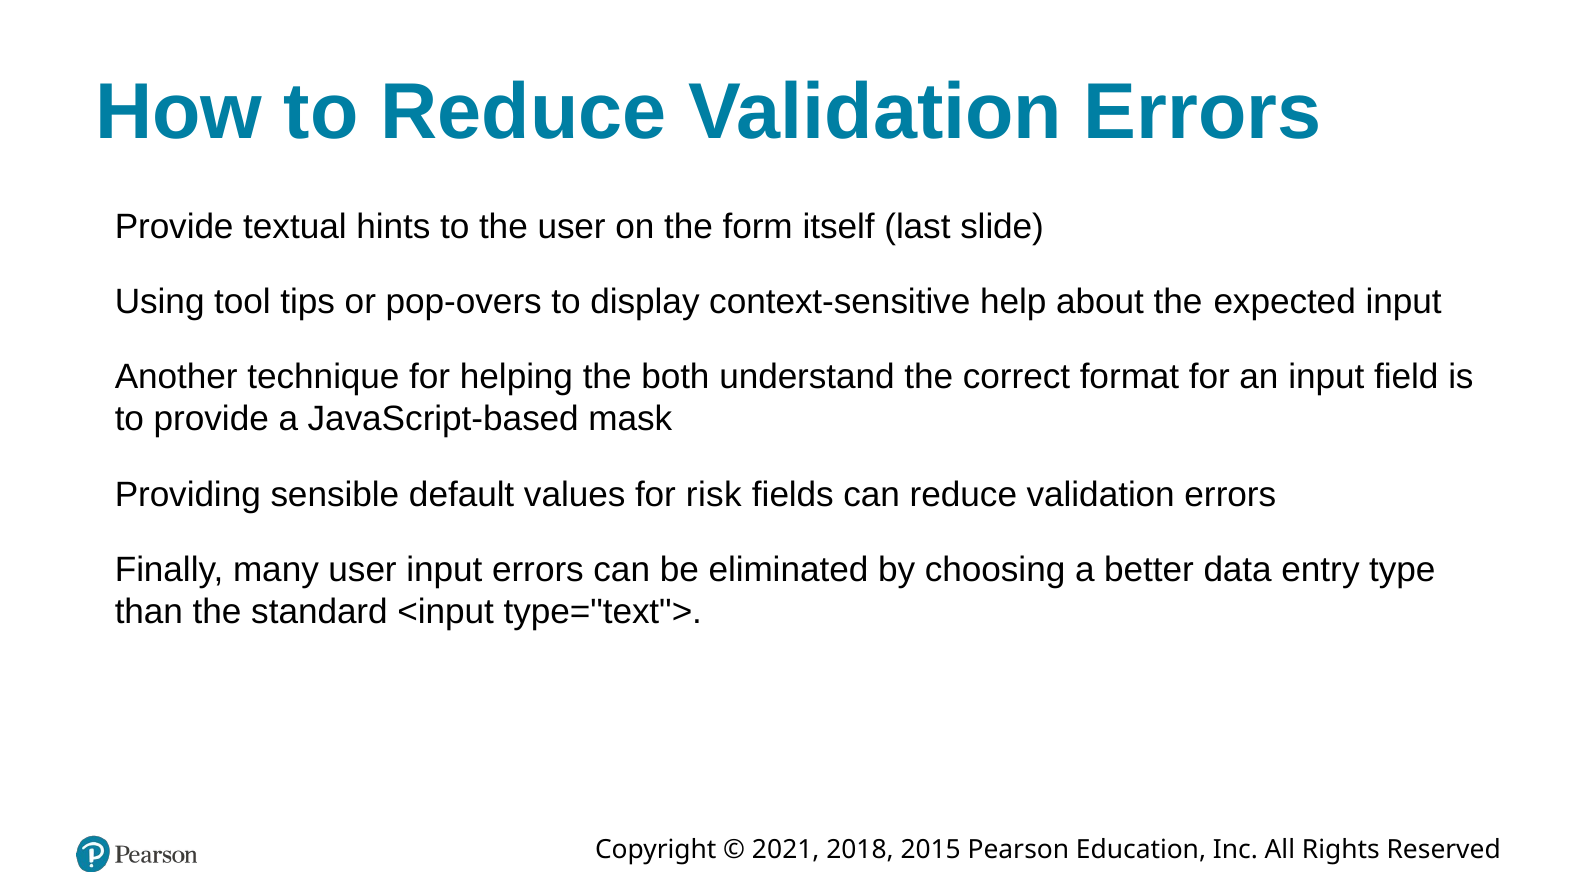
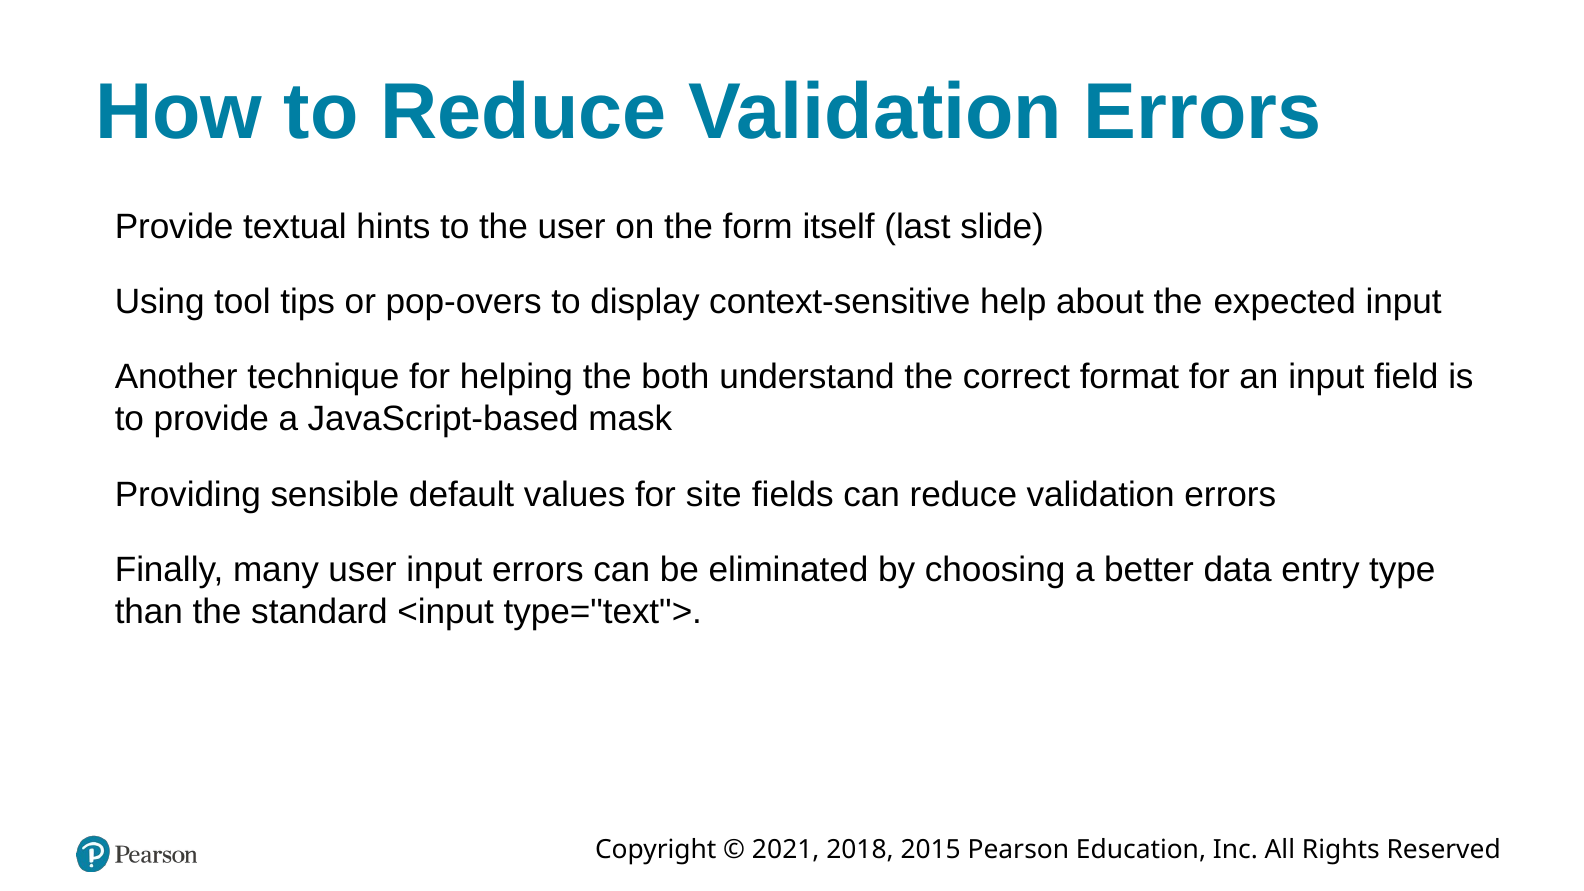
risk: risk -> site
